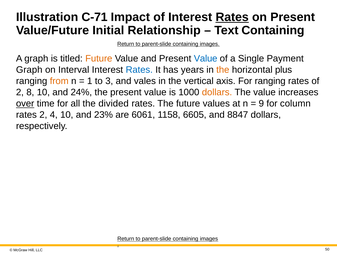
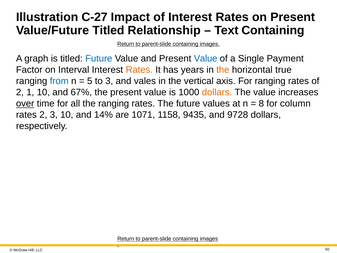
C-71: C-71 -> C-27
Rates at (232, 17) underline: present -> none
Value/Future Initial: Initial -> Titled
Future at (99, 59) colour: orange -> blue
Graph at (29, 70): Graph -> Factor
Rates at (139, 70) colour: blue -> orange
plus: plus -> true
from colour: orange -> blue
1: 1 -> 5
8: 8 -> 1
24%: 24% -> 67%
the divided: divided -> ranging
9: 9 -> 8
2 4: 4 -> 3
23%: 23% -> 14%
6061: 6061 -> 1071
6605: 6605 -> 9435
8847: 8847 -> 9728
